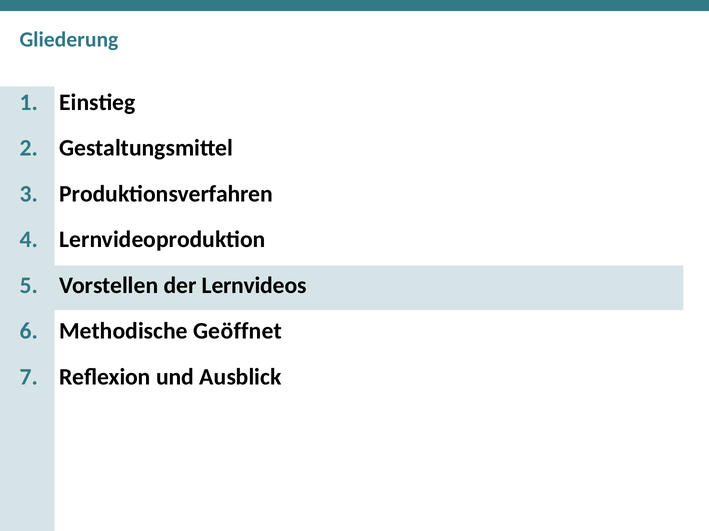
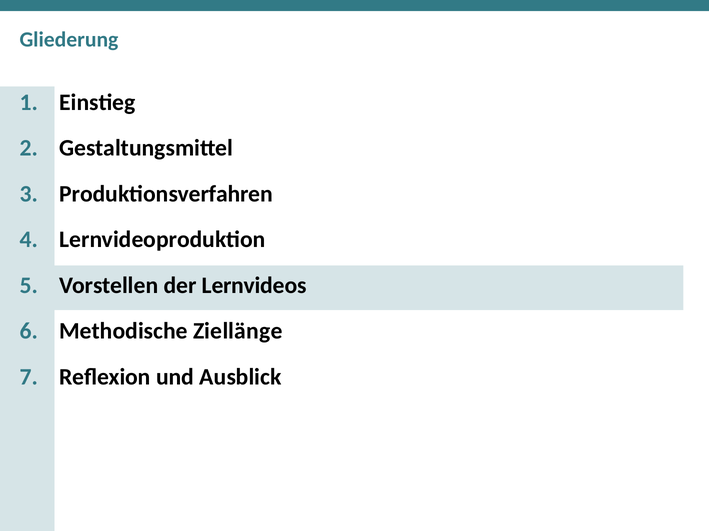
Geöffnet: Geöffnet -> Ziellänge
